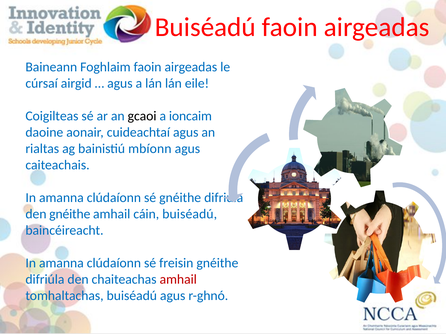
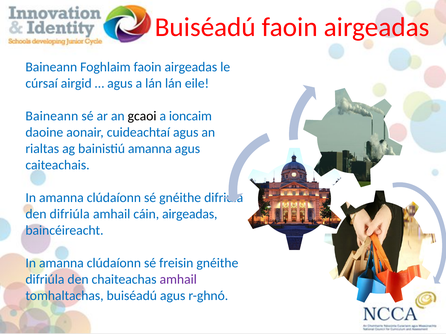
Coigilteas at (52, 116): Coigilteas -> Baineann
bainistiú mbíonn: mbíonn -> amanna
den gnéithe: gnéithe -> difriúla
cáin buiséadú: buiséadú -> airgeadas
amhail at (178, 280) colour: red -> purple
